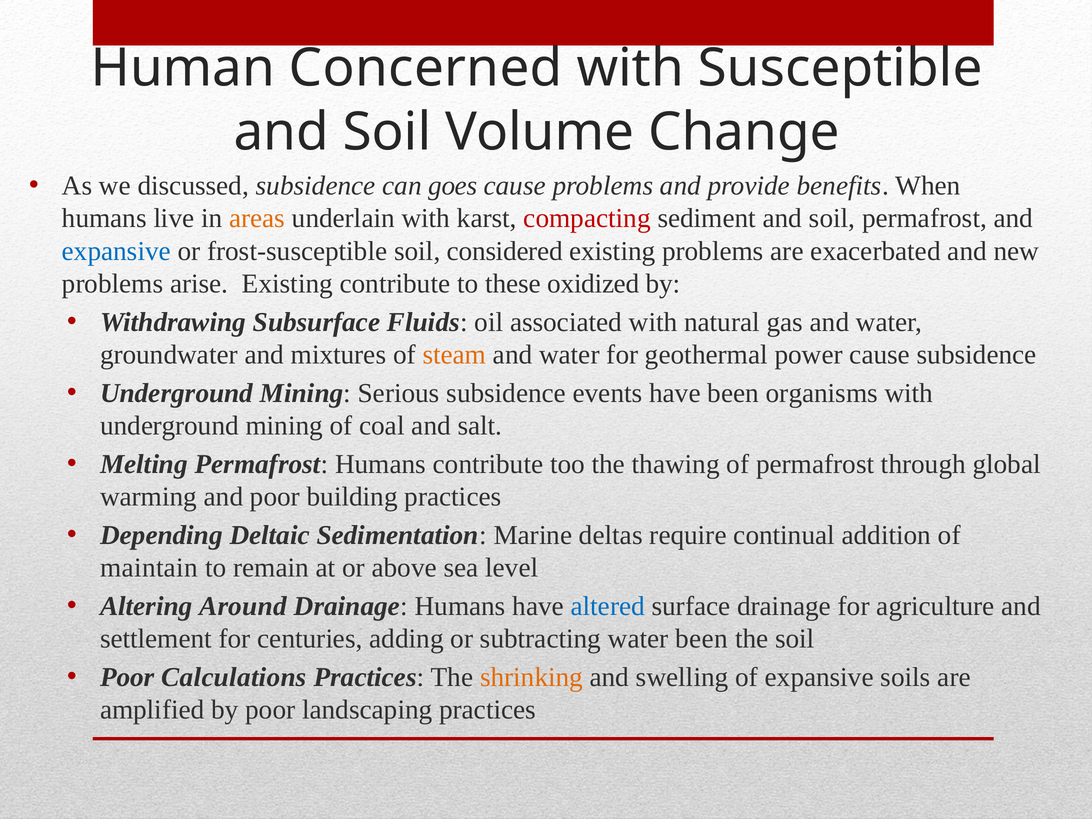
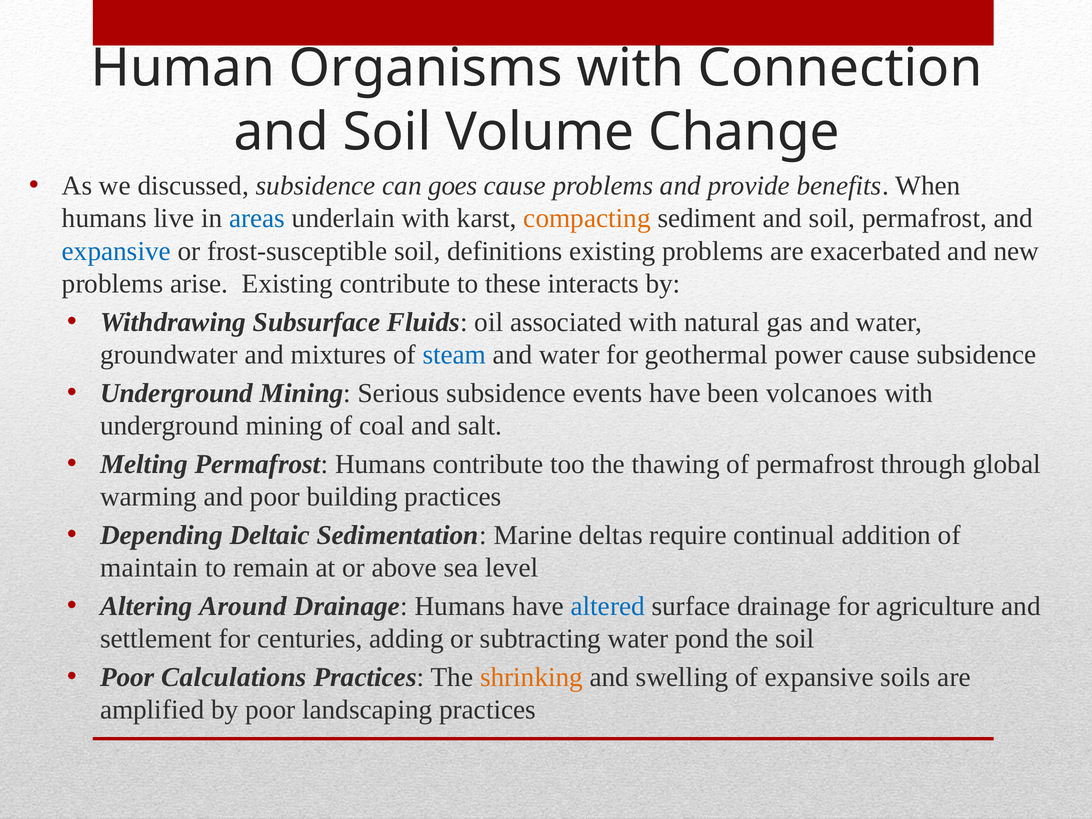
Concerned: Concerned -> Organisms
Susceptible: Susceptible -> Connection
areas colour: orange -> blue
compacting colour: red -> orange
considered: considered -> definitions
oxidized: oxidized -> interacts
steam colour: orange -> blue
organisms: organisms -> volcanoes
water been: been -> pond
